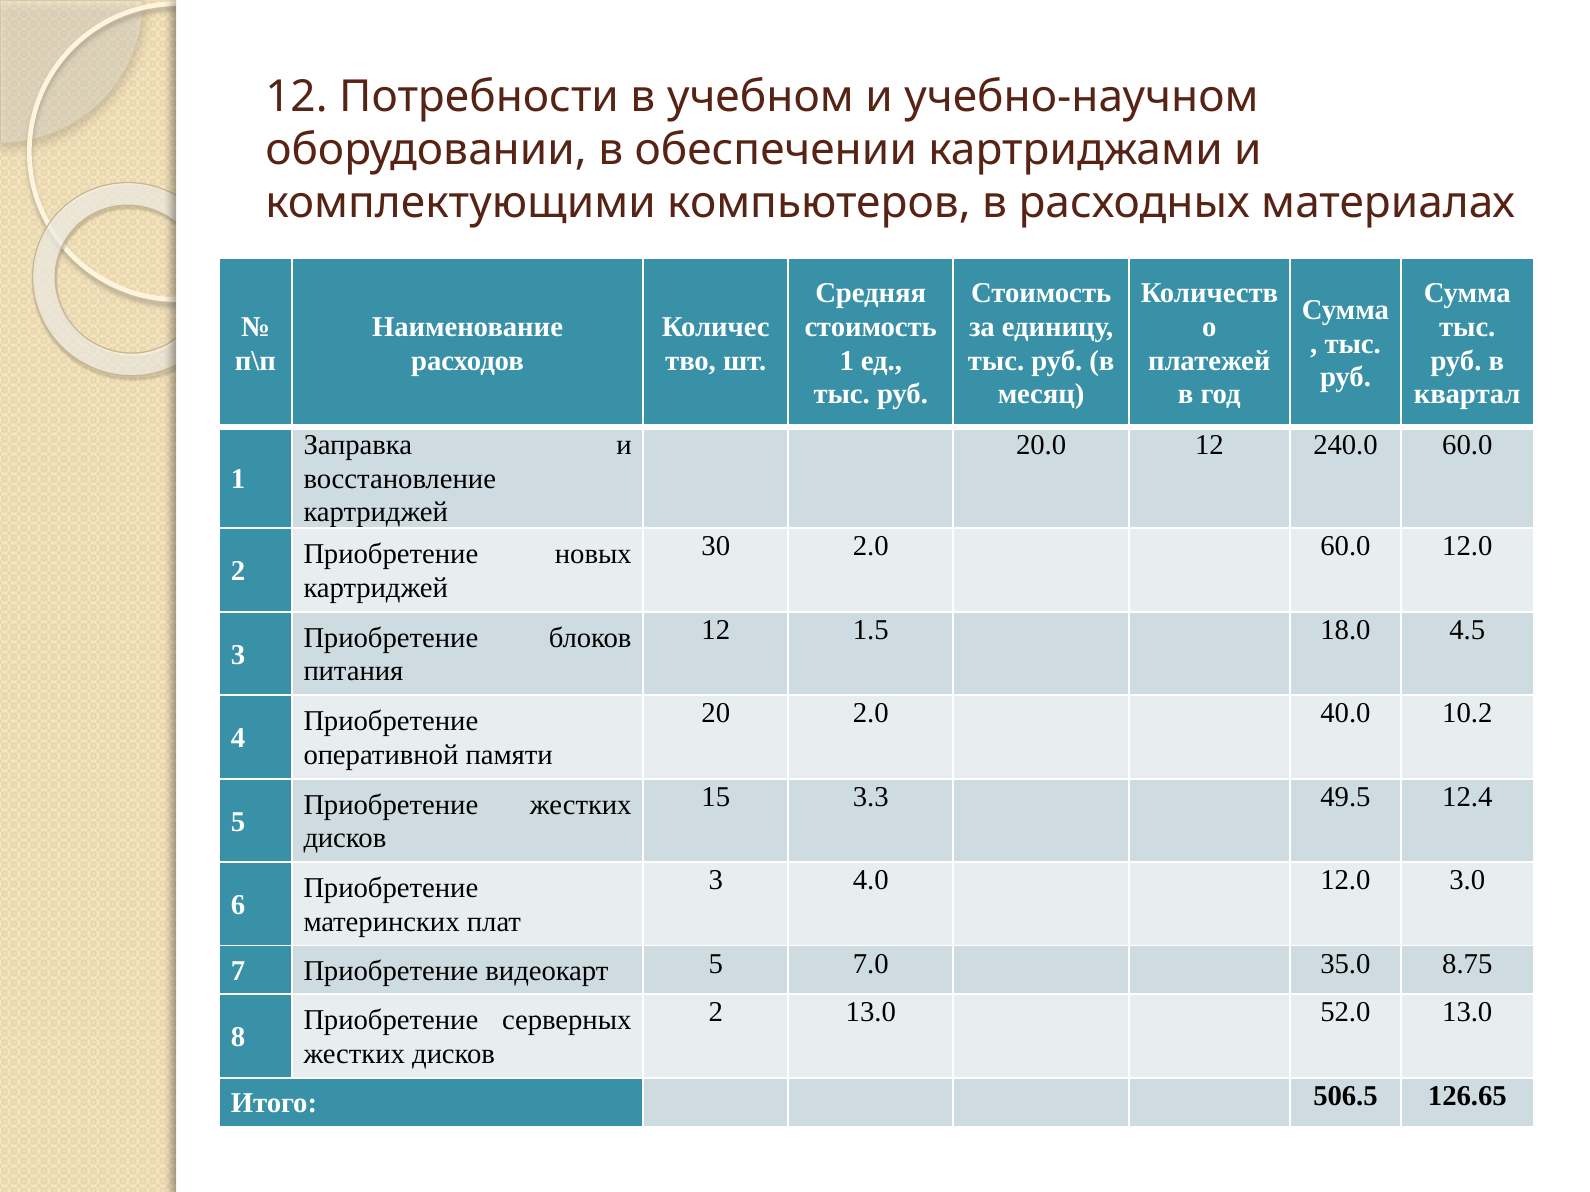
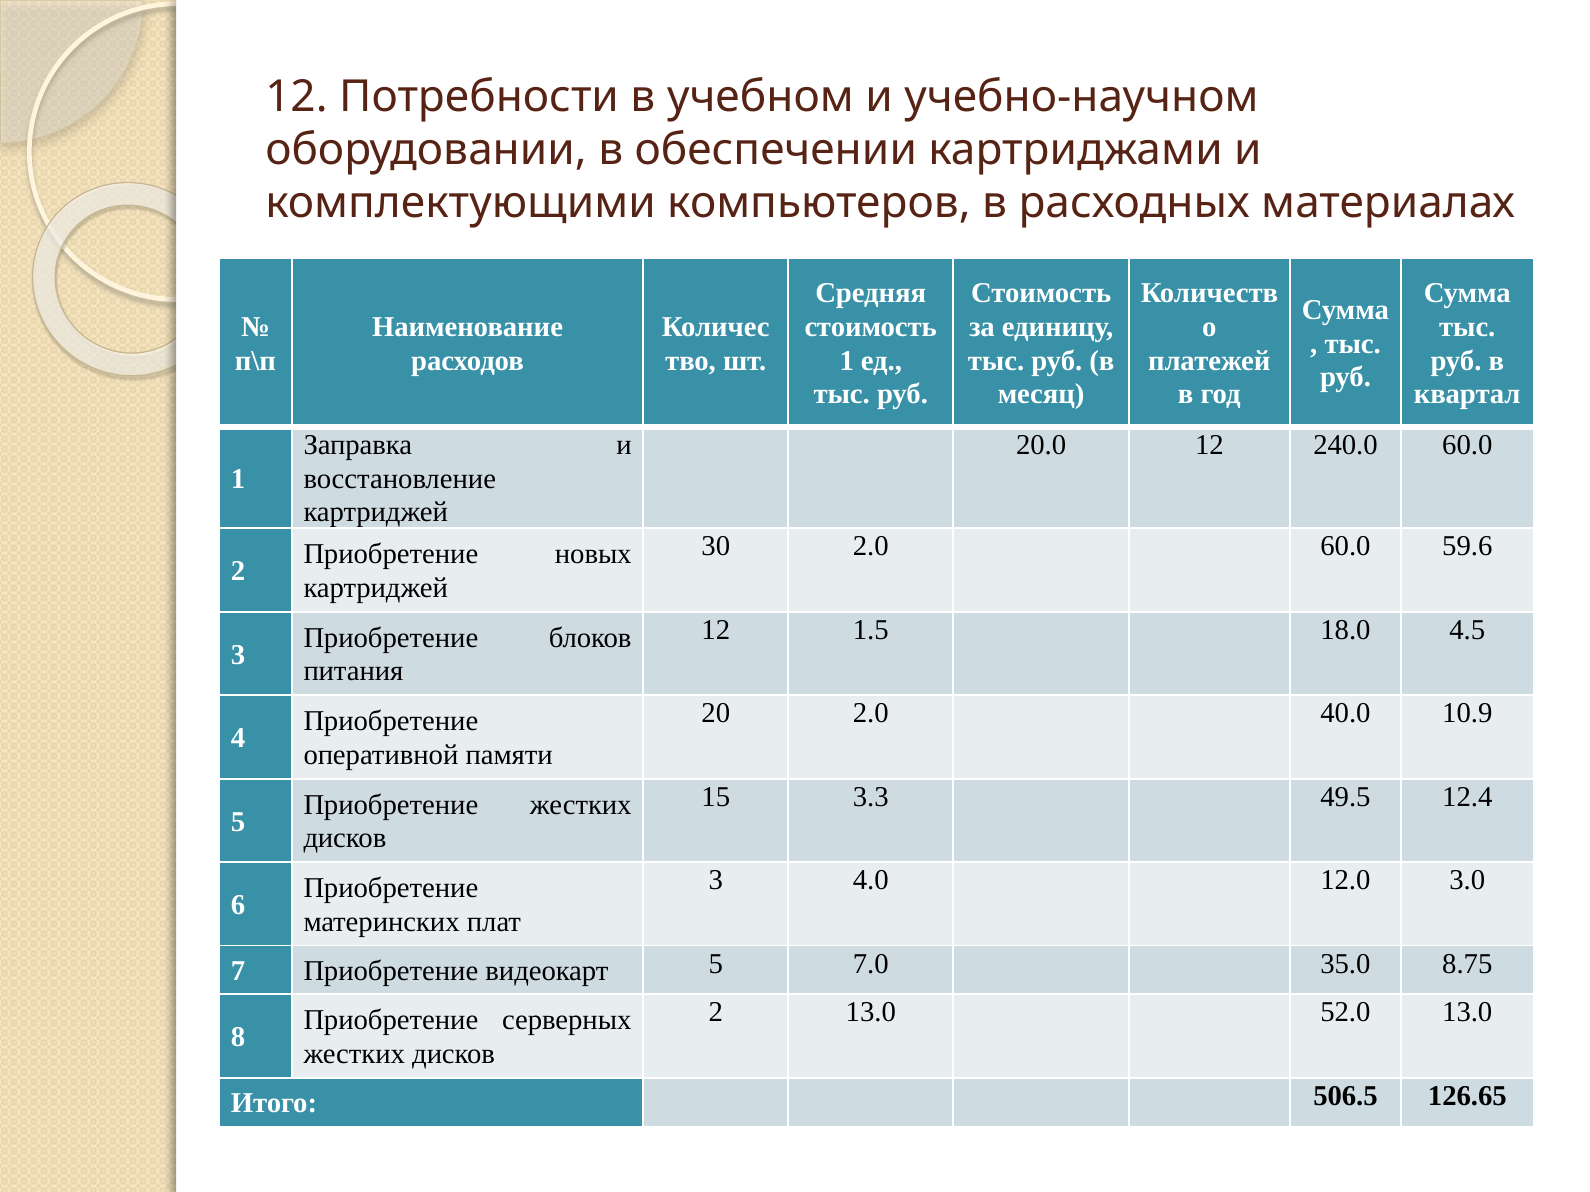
60.0 12.0: 12.0 -> 59.6
10.2: 10.2 -> 10.9
